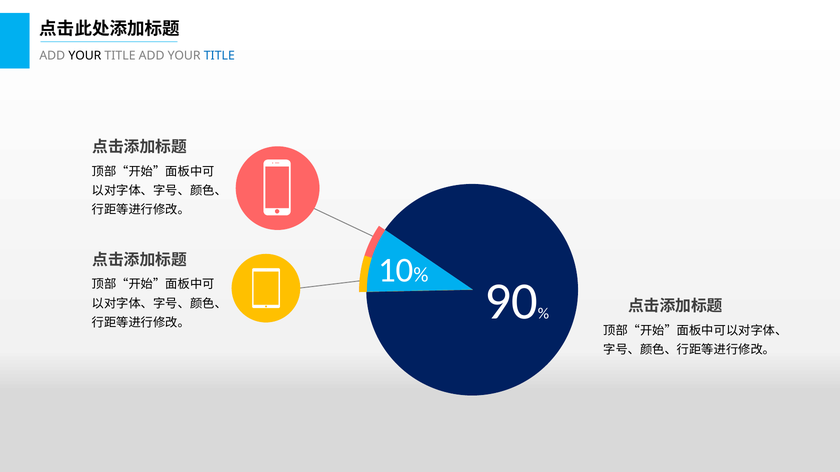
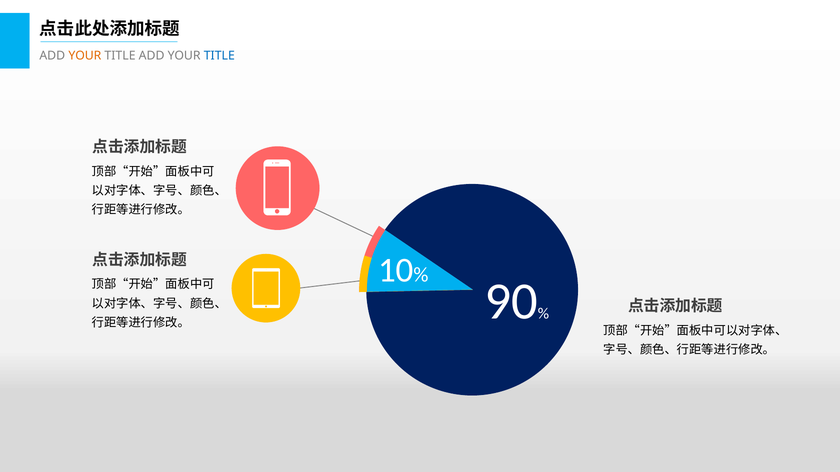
YOUR at (85, 56) colour: black -> orange
